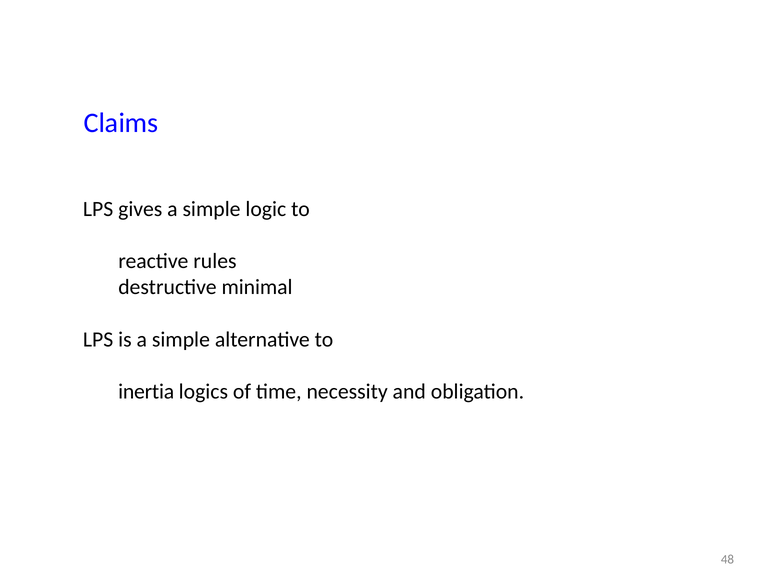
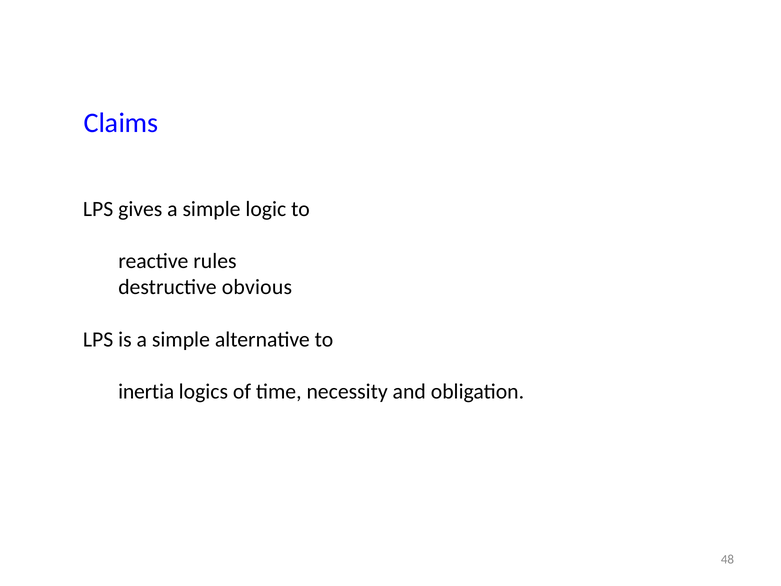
minimal: minimal -> obvious
